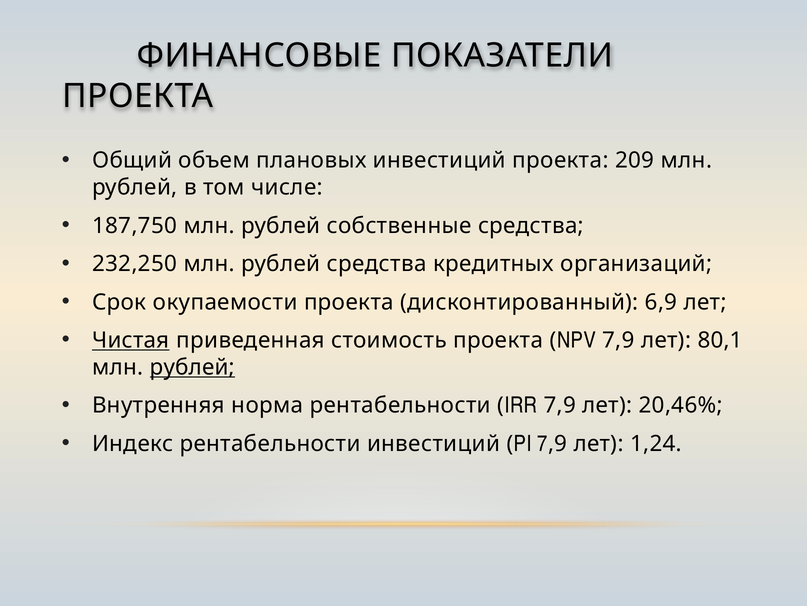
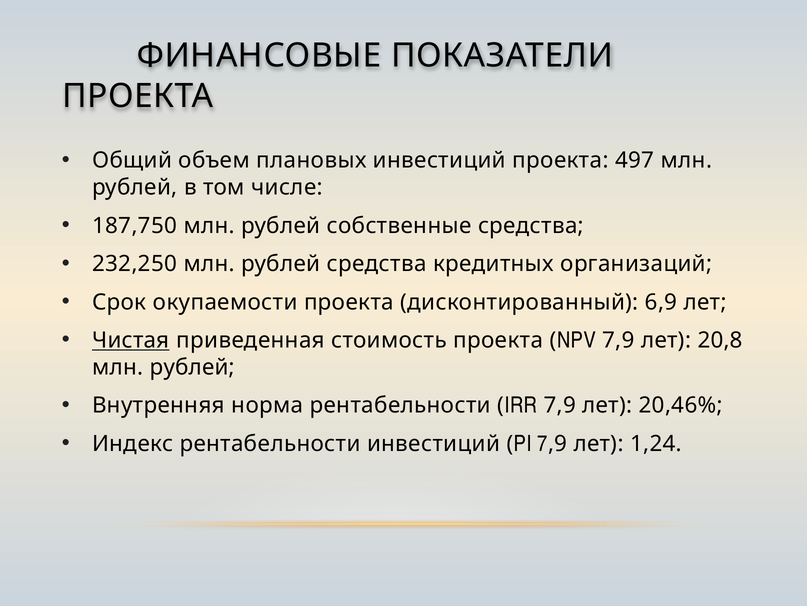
209: 209 -> 497
80,1: 80,1 -> 20,8
рублей at (192, 367) underline: present -> none
